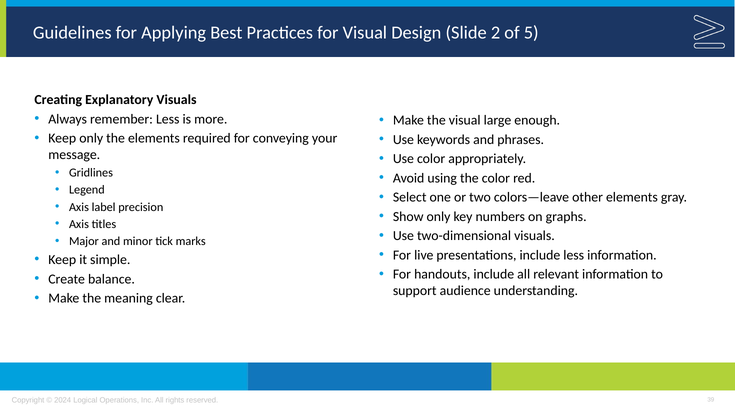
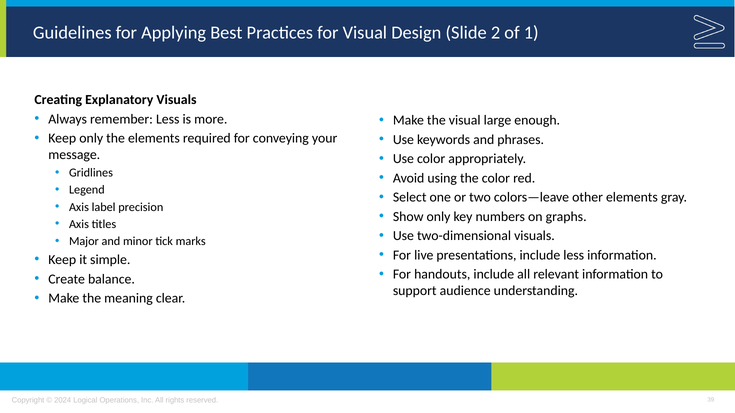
5: 5 -> 1
